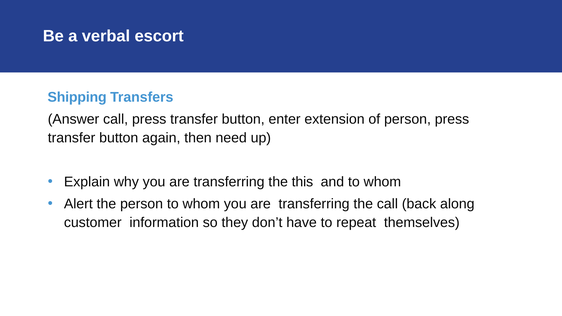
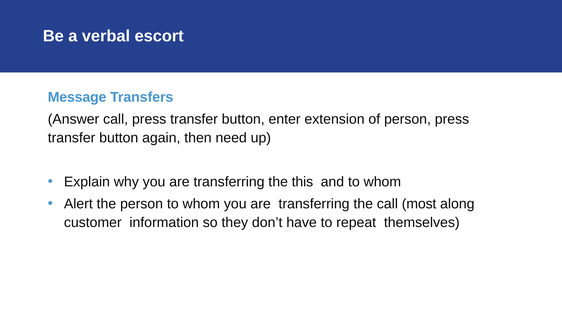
Shipping: Shipping -> Message
back: back -> most
